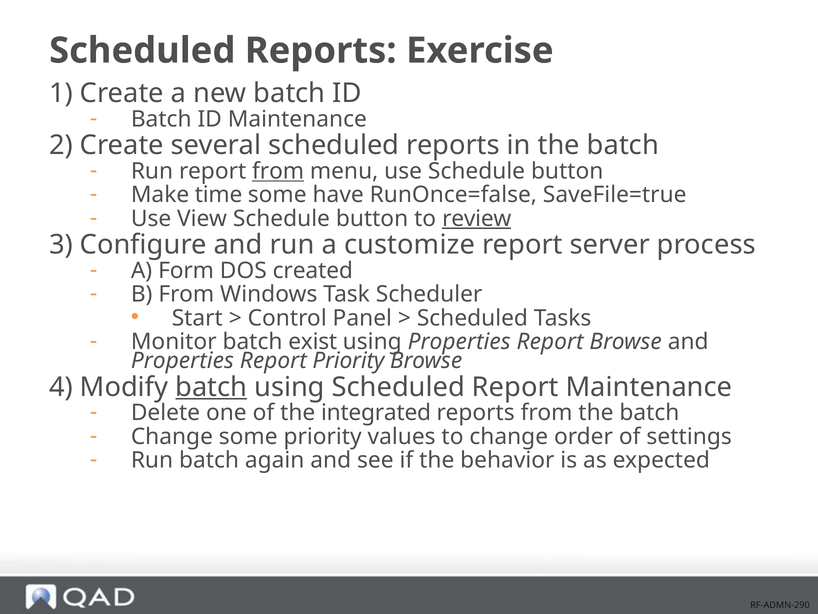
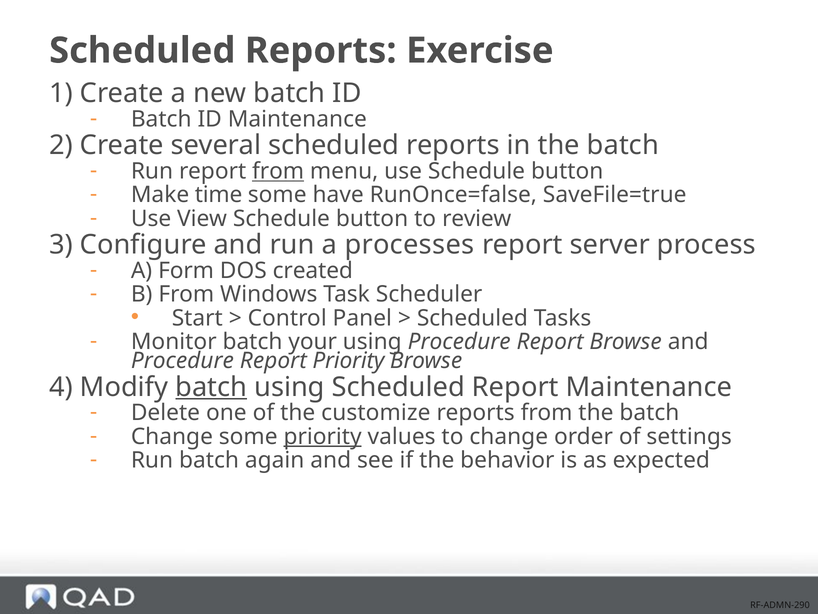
review underline: present -> none
customize: customize -> processes
exist: exist -> your
using Properties: Properties -> Procedure
Properties at (182, 361): Properties -> Procedure
integrated: integrated -> customize
priority at (323, 436) underline: none -> present
